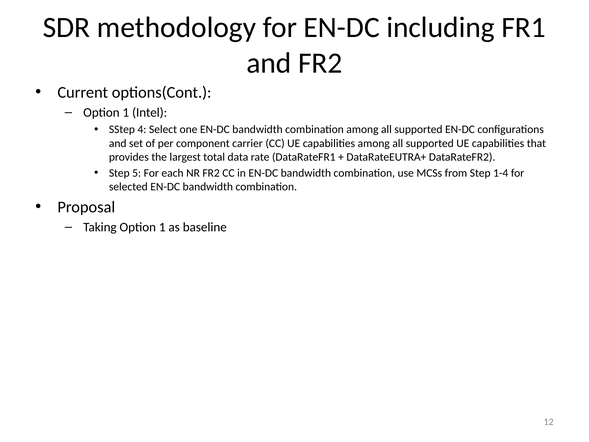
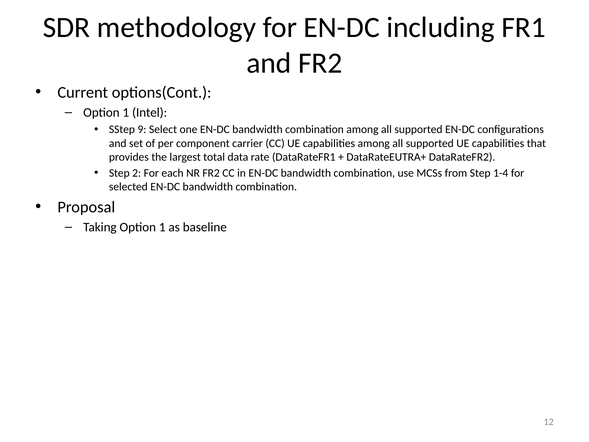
4: 4 -> 9
5: 5 -> 2
